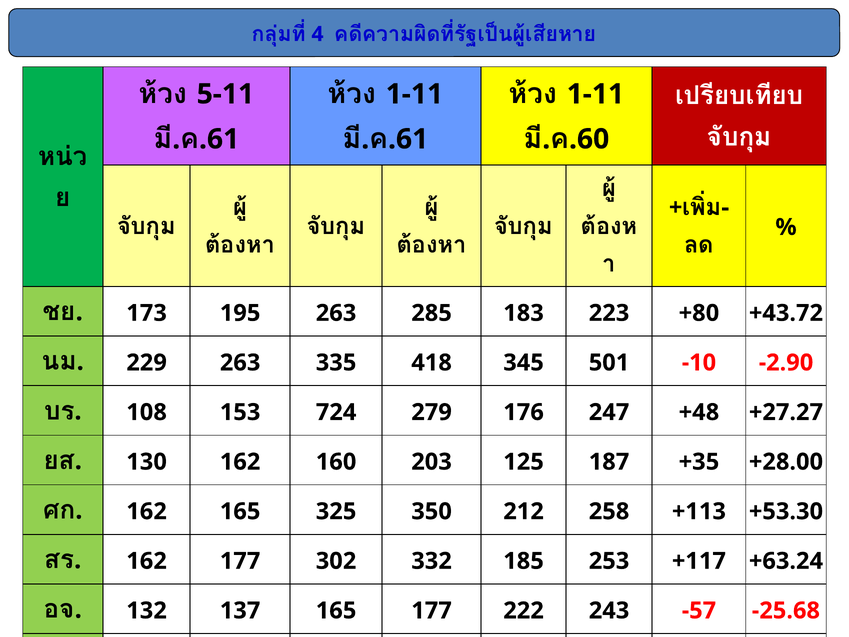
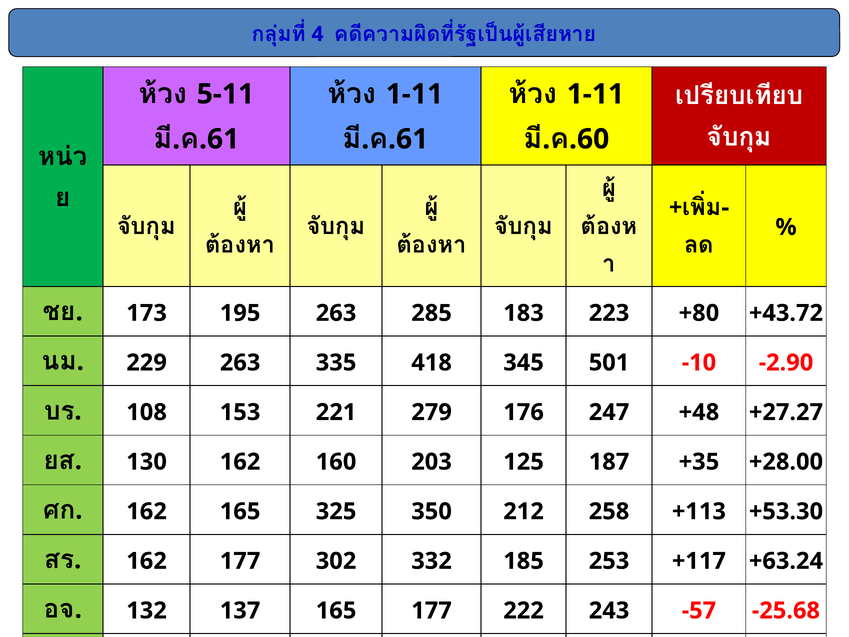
724: 724 -> 221
